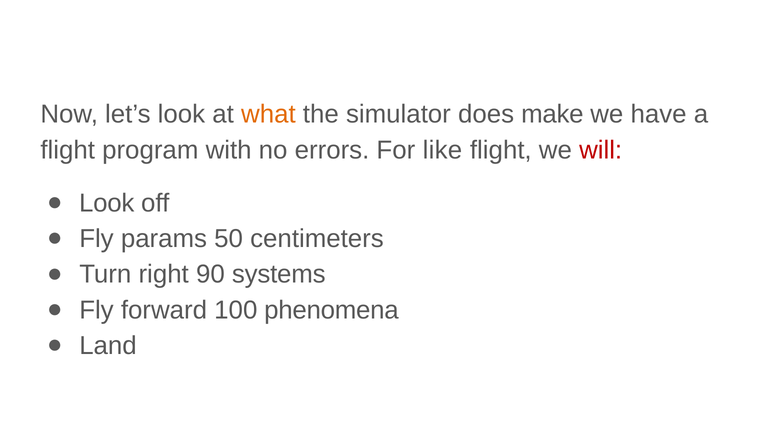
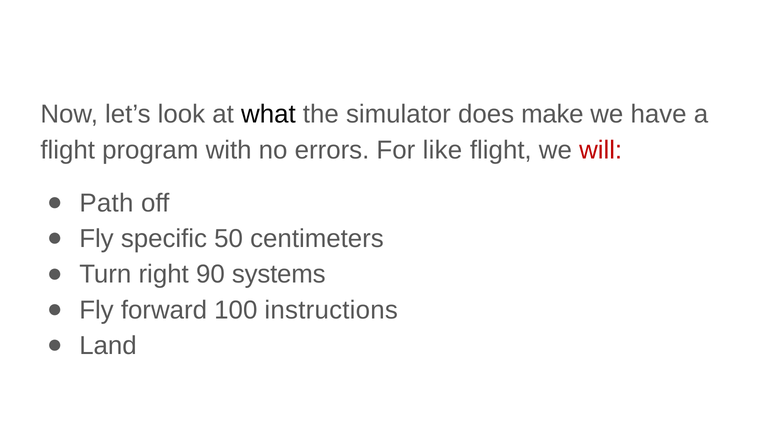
what colour: orange -> black
Look at (107, 203): Look -> Path
params: params -> specific
phenomena: phenomena -> instructions
